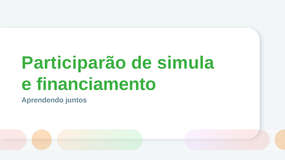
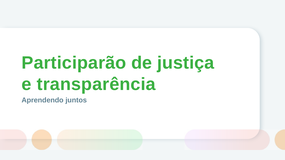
simula: simula -> justiça
financiamento: financiamento -> transparência
